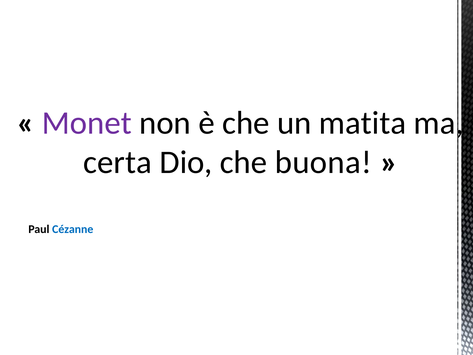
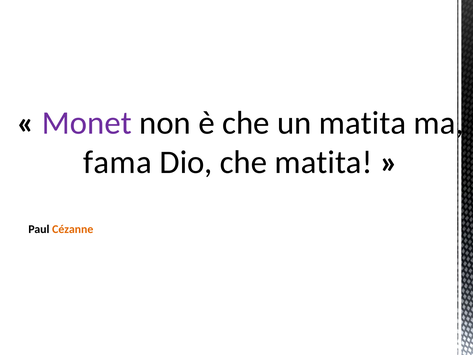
certa: certa -> fama
che buona: buona -> matita
Cézanne colour: blue -> orange
